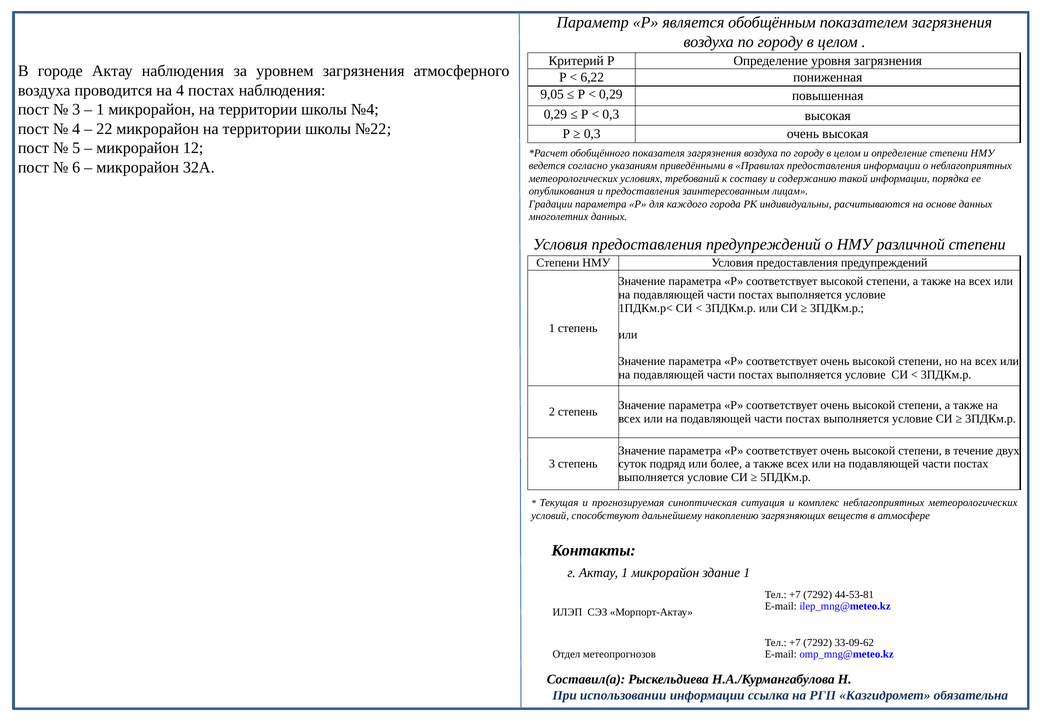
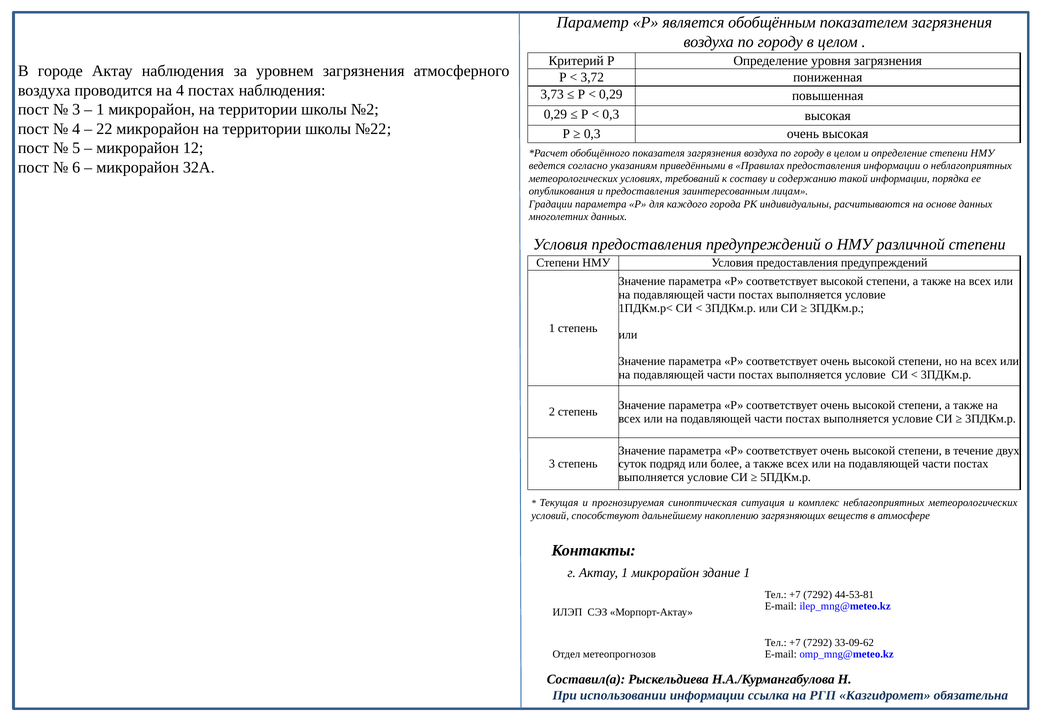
6,22: 6,22 -> 3,72
9,05: 9,05 -> 3,73
№4: №4 -> №2
